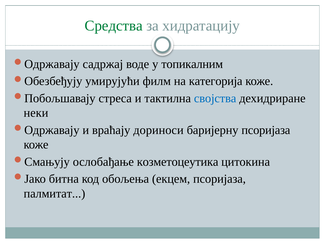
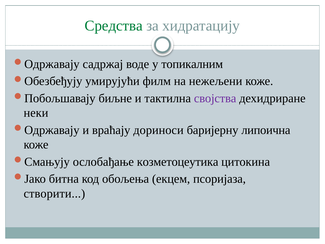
категорија: категорија -> нежељени
стреса: стреса -> биљне
својства colour: blue -> purple
баријерну псоријаза: псоријаза -> липоична
палмитат: палмитат -> створити
